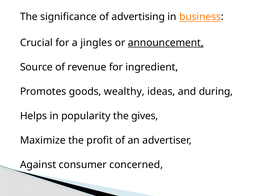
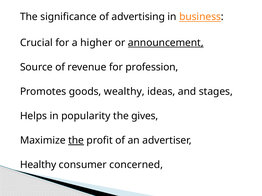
jingles: jingles -> higher
ingredient: ingredient -> profession
during: during -> stages
the at (76, 141) underline: none -> present
Against: Against -> Healthy
